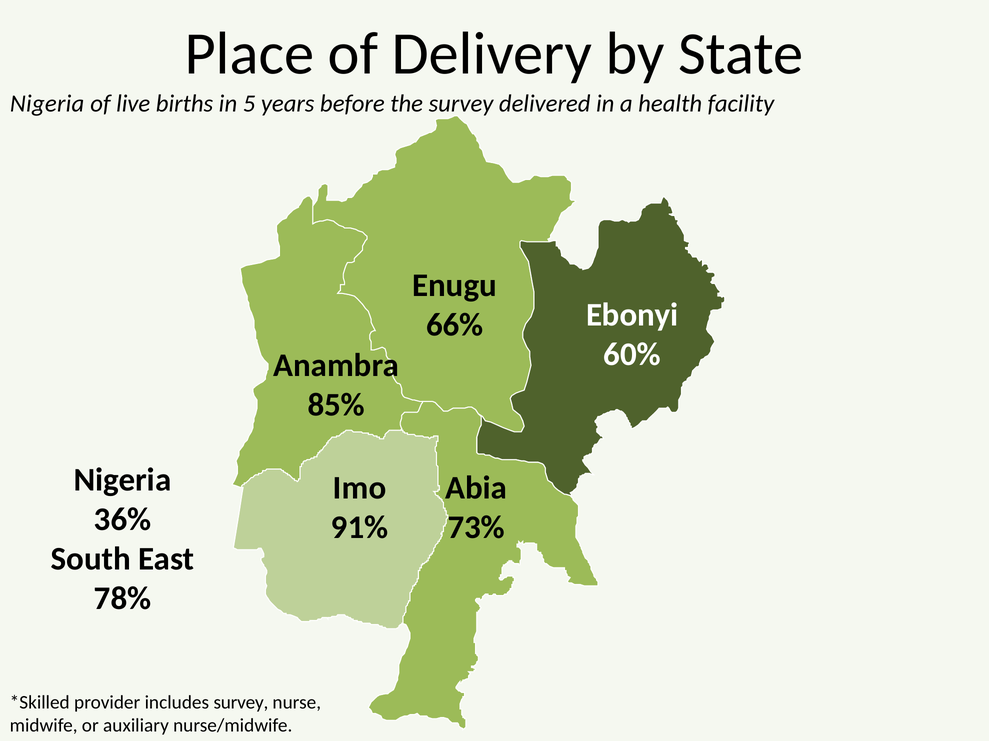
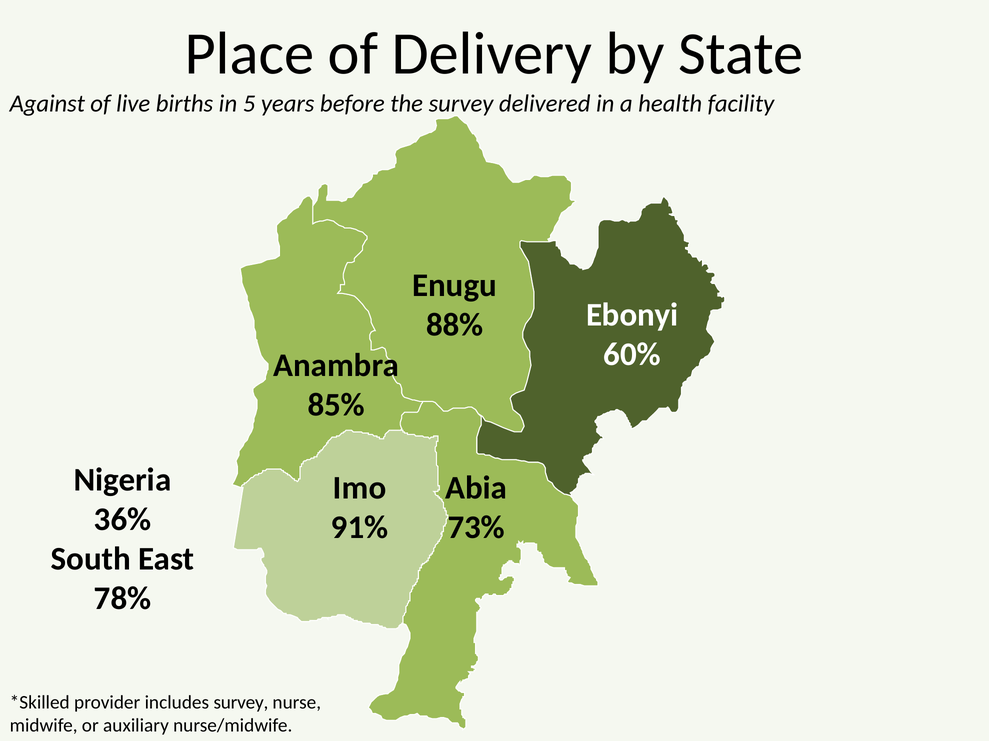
Nigeria at (47, 104): Nigeria -> Against
66%: 66% -> 88%
